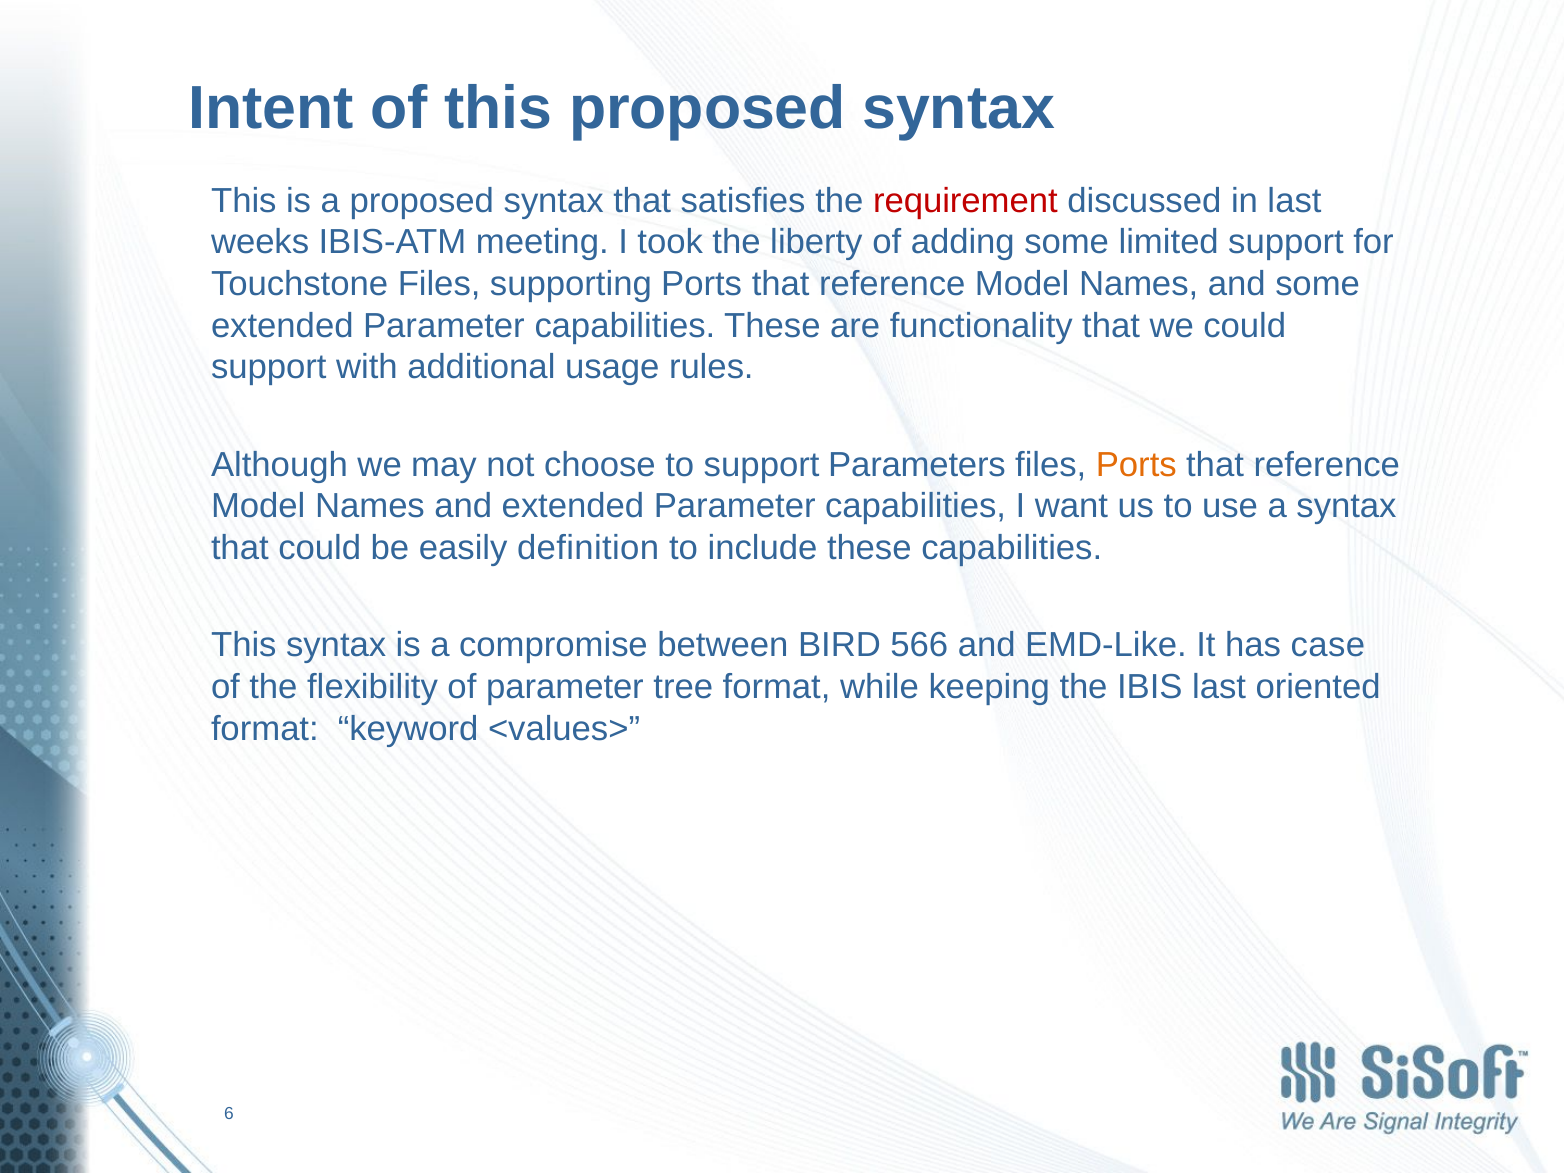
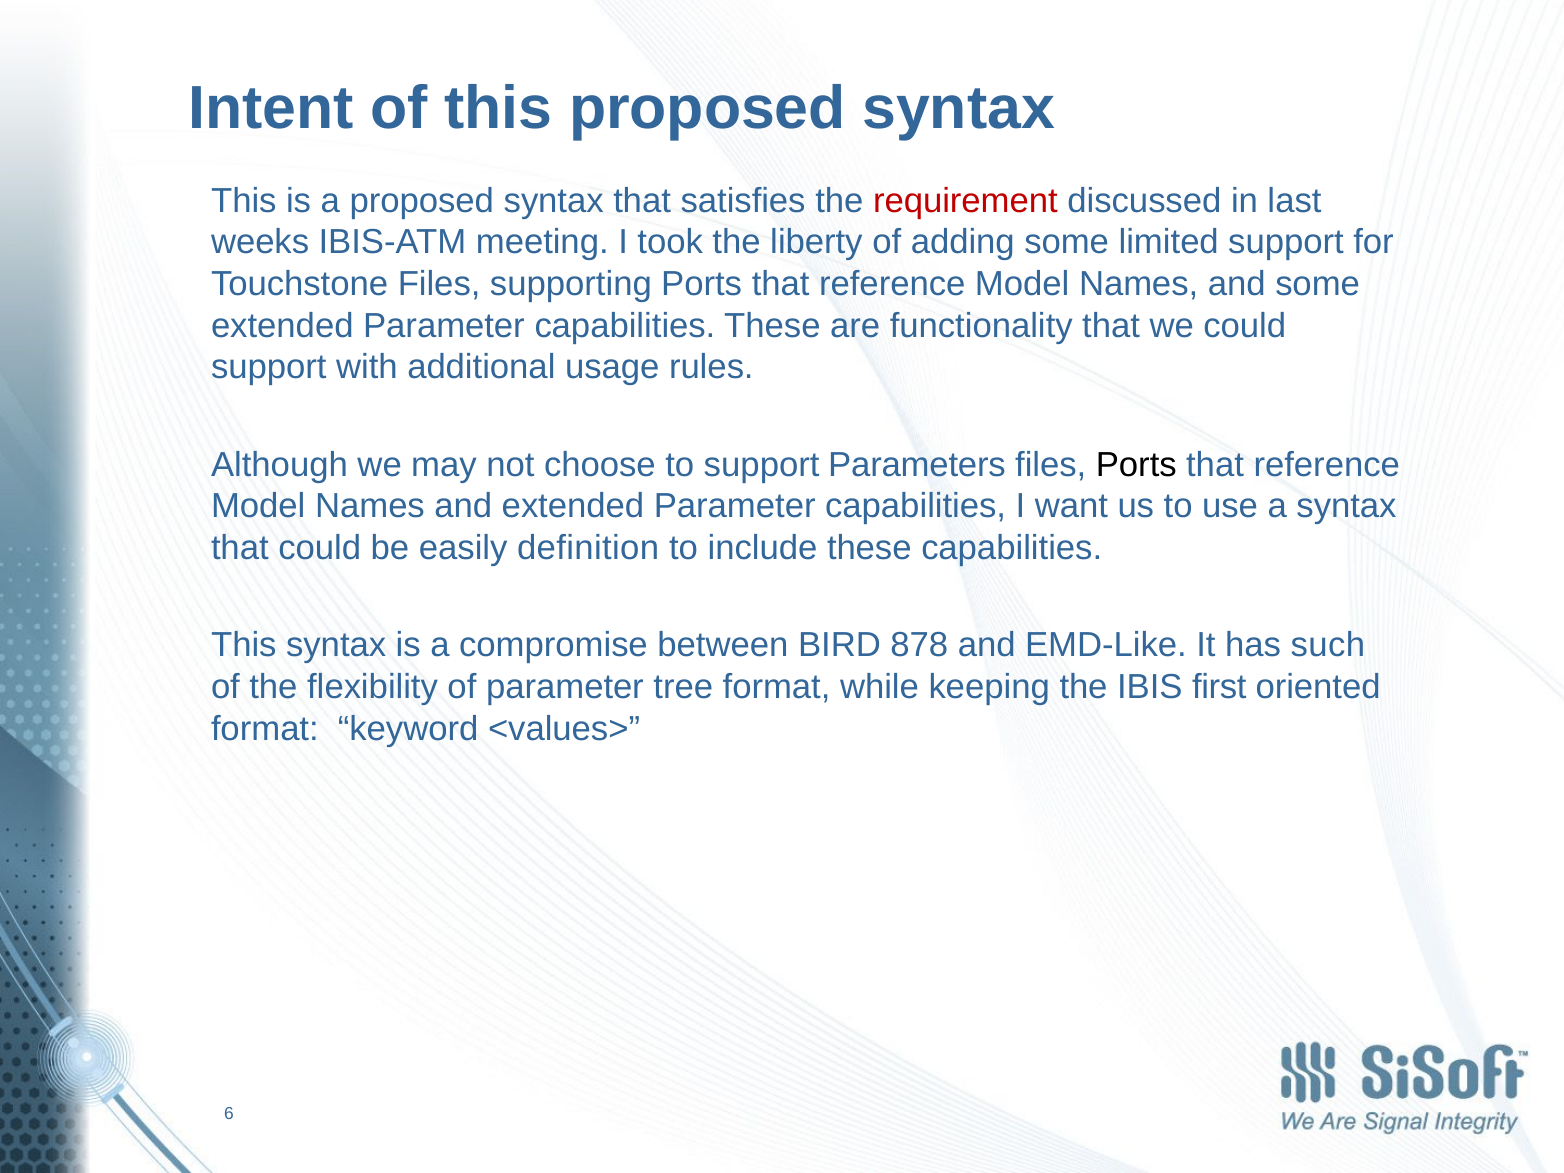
Ports at (1136, 465) colour: orange -> black
566: 566 -> 878
case: case -> such
IBIS last: last -> first
